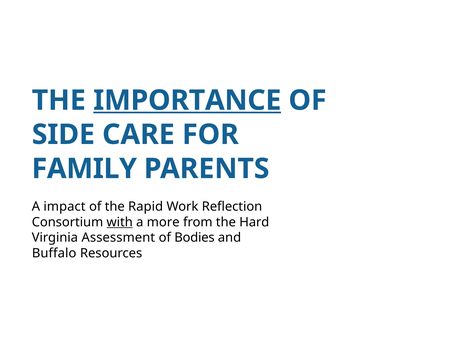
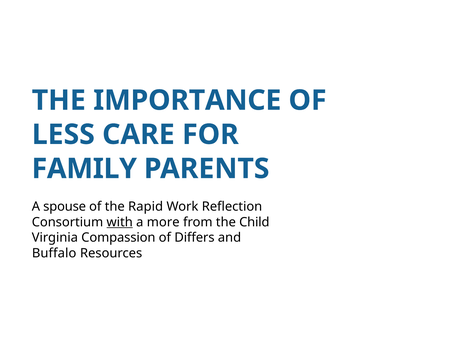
IMPORTANCE underline: present -> none
SIDE: SIDE -> LESS
impact: impact -> spouse
Hard: Hard -> Child
Assessment: Assessment -> Compassion
Bodies: Bodies -> Differs
